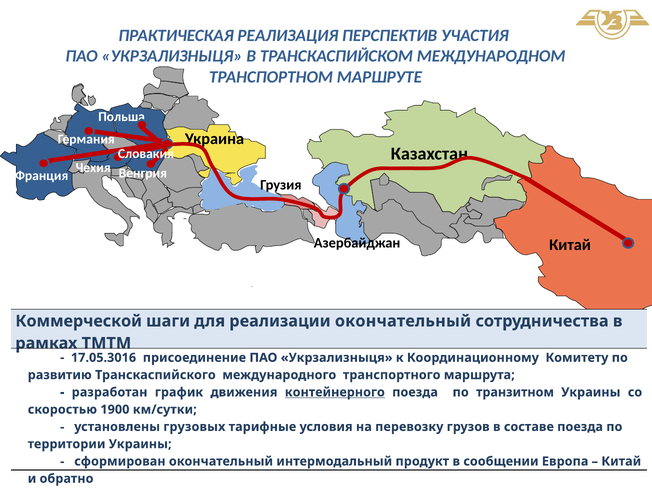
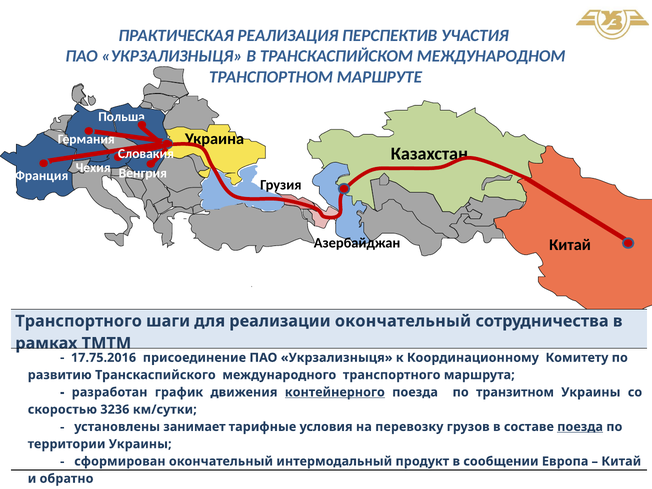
Коммерческой at (79, 321): Коммерческой -> Транспортного
17.05.3016: 17.05.3016 -> 17.75.2016
1900: 1900 -> 3236
грузовых: грузовых -> занимает
поезда at (580, 427) underline: none -> present
